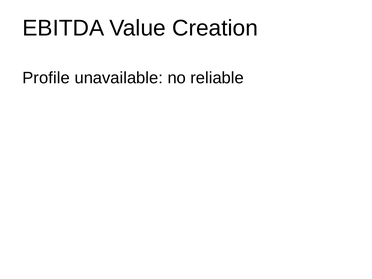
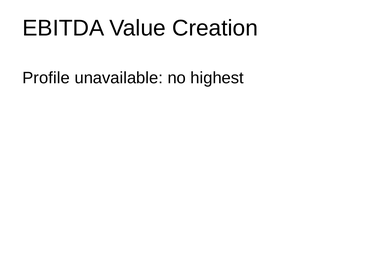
reliable: reliable -> highest
